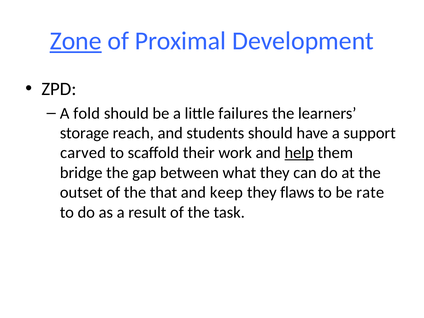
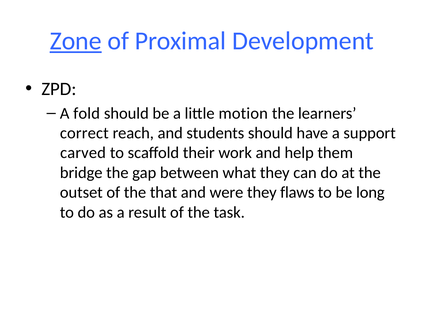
failures: failures -> motion
storage: storage -> correct
help underline: present -> none
keep: keep -> were
rate: rate -> long
